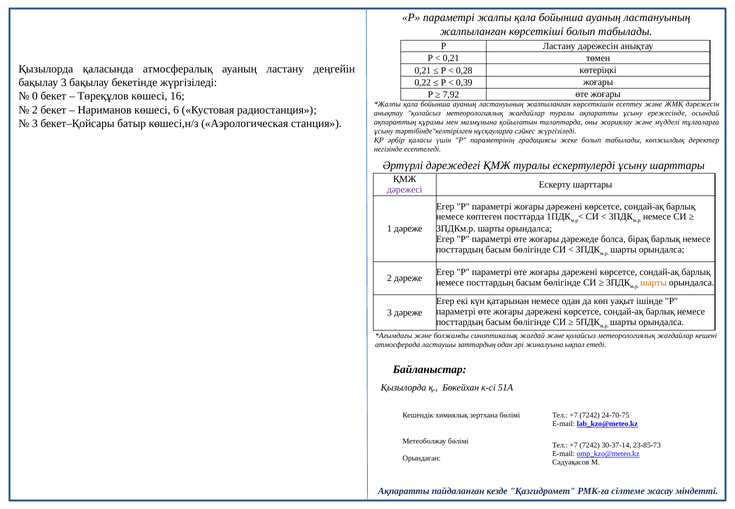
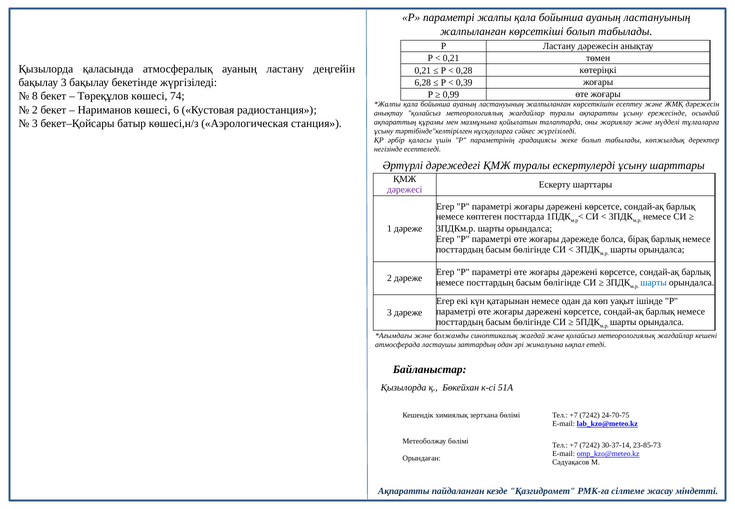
0,22: 0,22 -> 6,28
7,92: 7,92 -> 0,99
0: 0 -> 8
16: 16 -> 74
шарты at (654, 283) colour: orange -> blue
